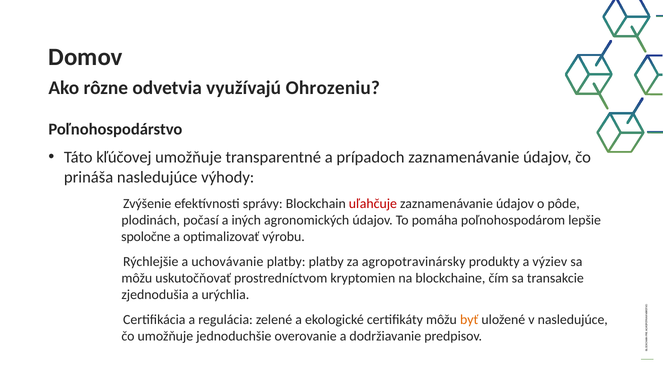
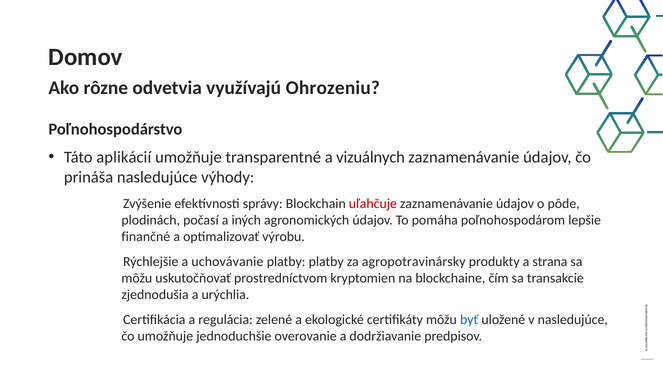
kľúčovej: kľúčovej -> aplikácií
prípadoch: prípadoch -> vizuálnych
spoločne: spoločne -> finančné
výziev: výziev -> strana
byť colour: orange -> blue
